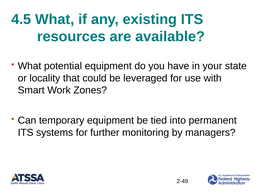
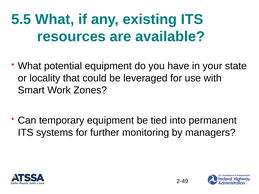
4.5: 4.5 -> 5.5
